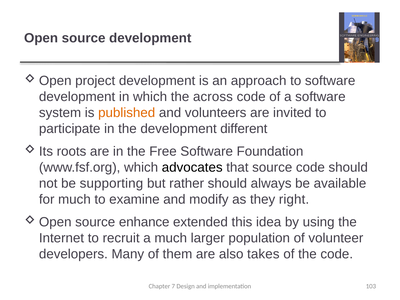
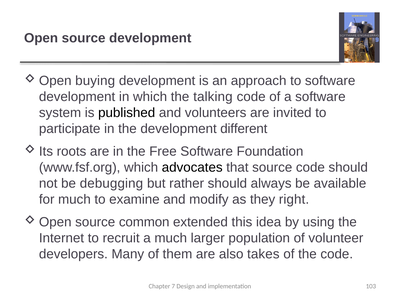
project: project -> buying
across: across -> talking
published colour: orange -> black
supporting: supporting -> debugging
enhance: enhance -> common
